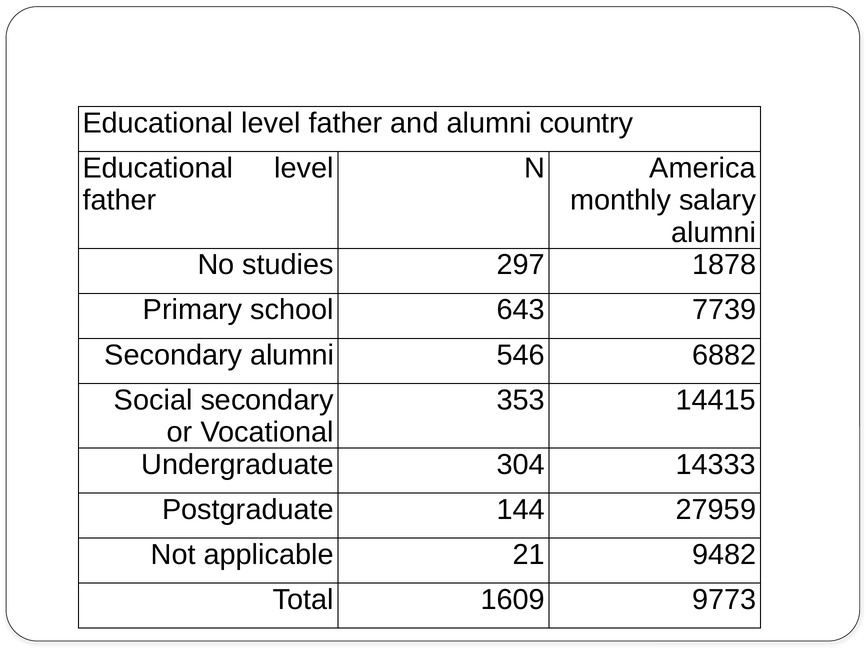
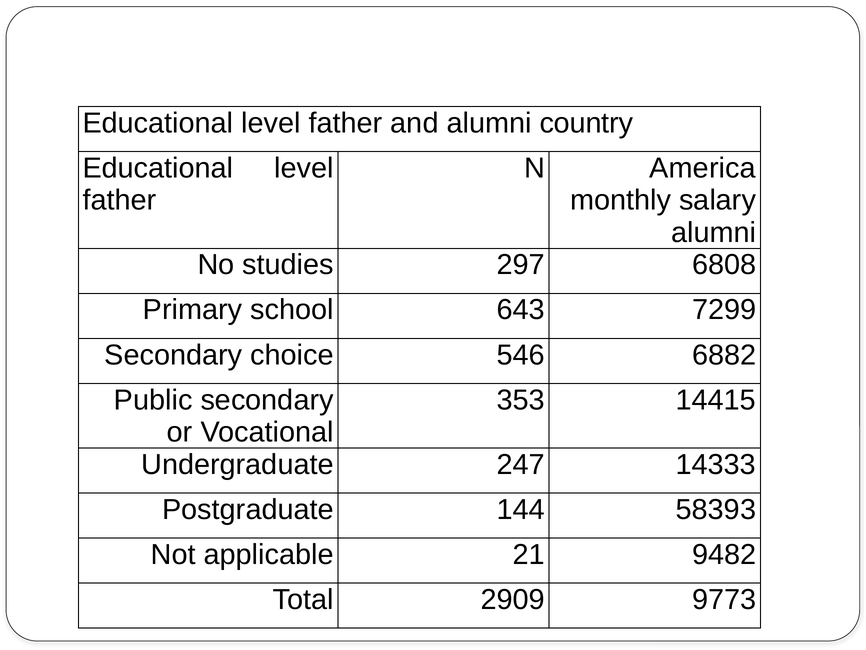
1878: 1878 -> 6808
7739: 7739 -> 7299
Secondary alumni: alumni -> choice
Social: Social -> Public
304: 304 -> 247
27959: 27959 -> 58393
1609: 1609 -> 2909
